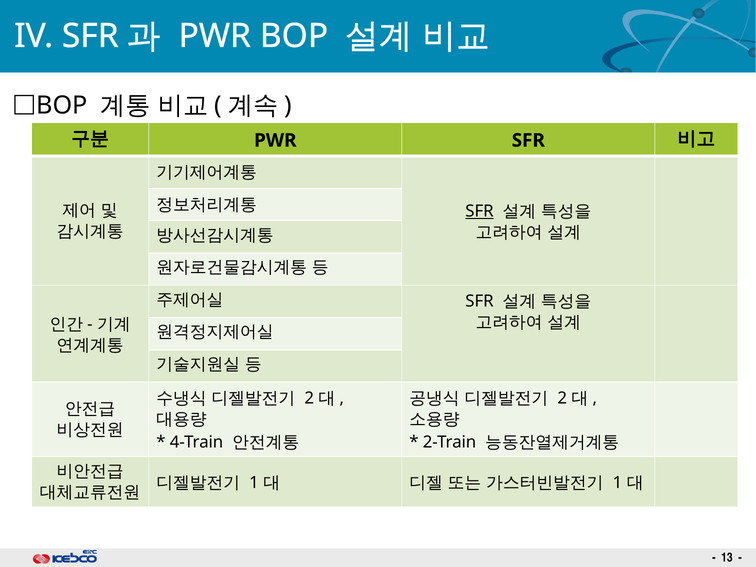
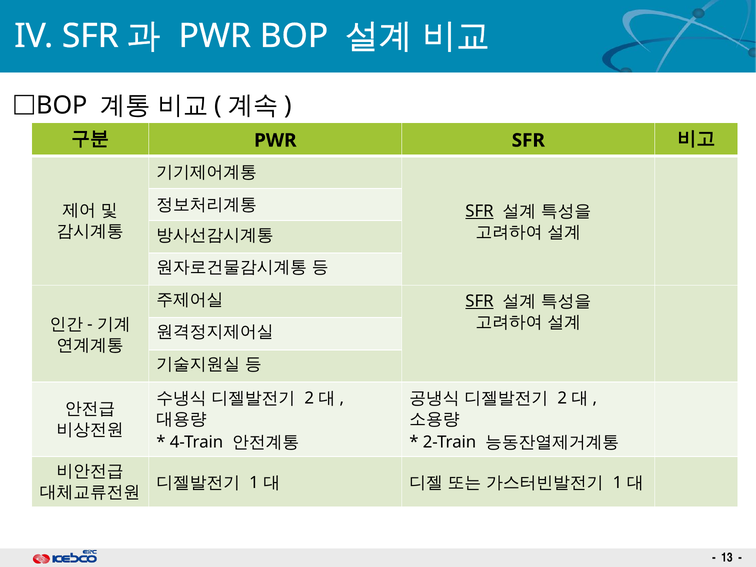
SFR at (480, 301) underline: none -> present
